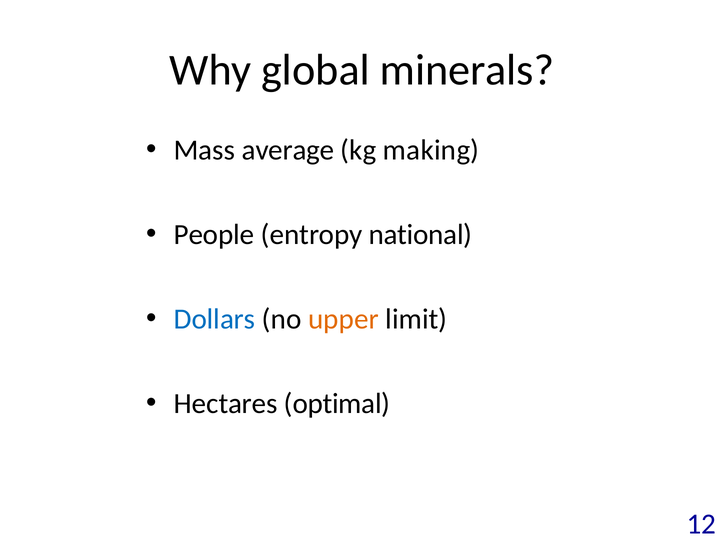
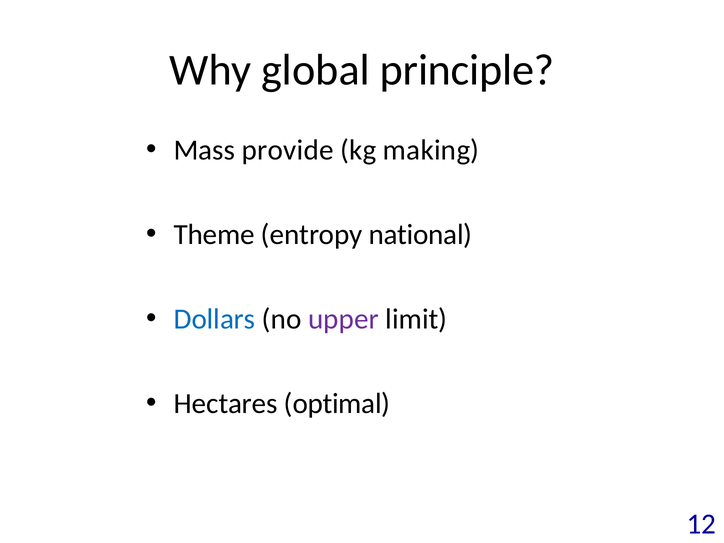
minerals: minerals -> principle
average: average -> provide
People: People -> Theme
upper colour: orange -> purple
